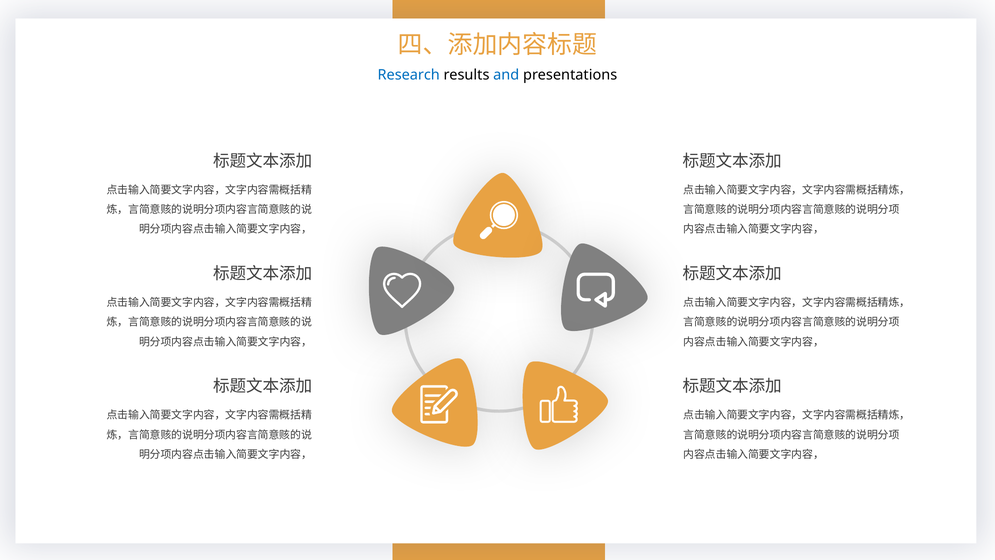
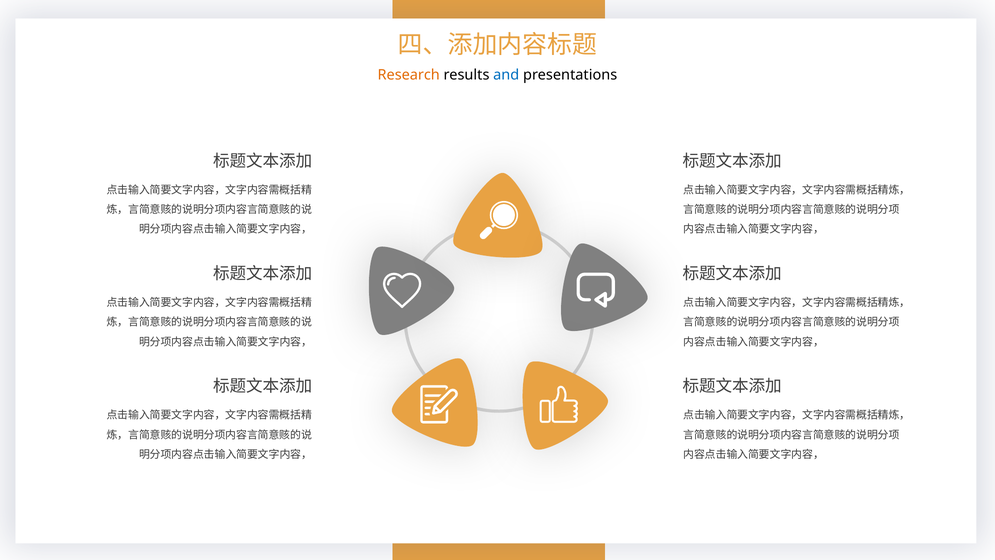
Research colour: blue -> orange
